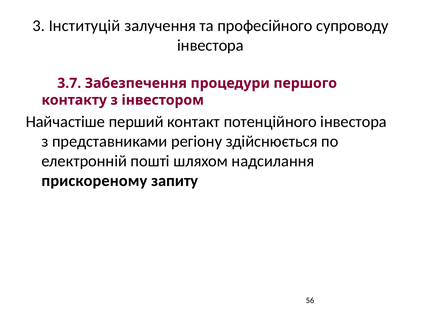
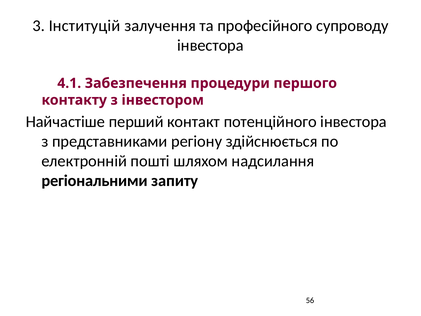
3.7: 3.7 -> 4.1
прискореному: прискореному -> регіональними
